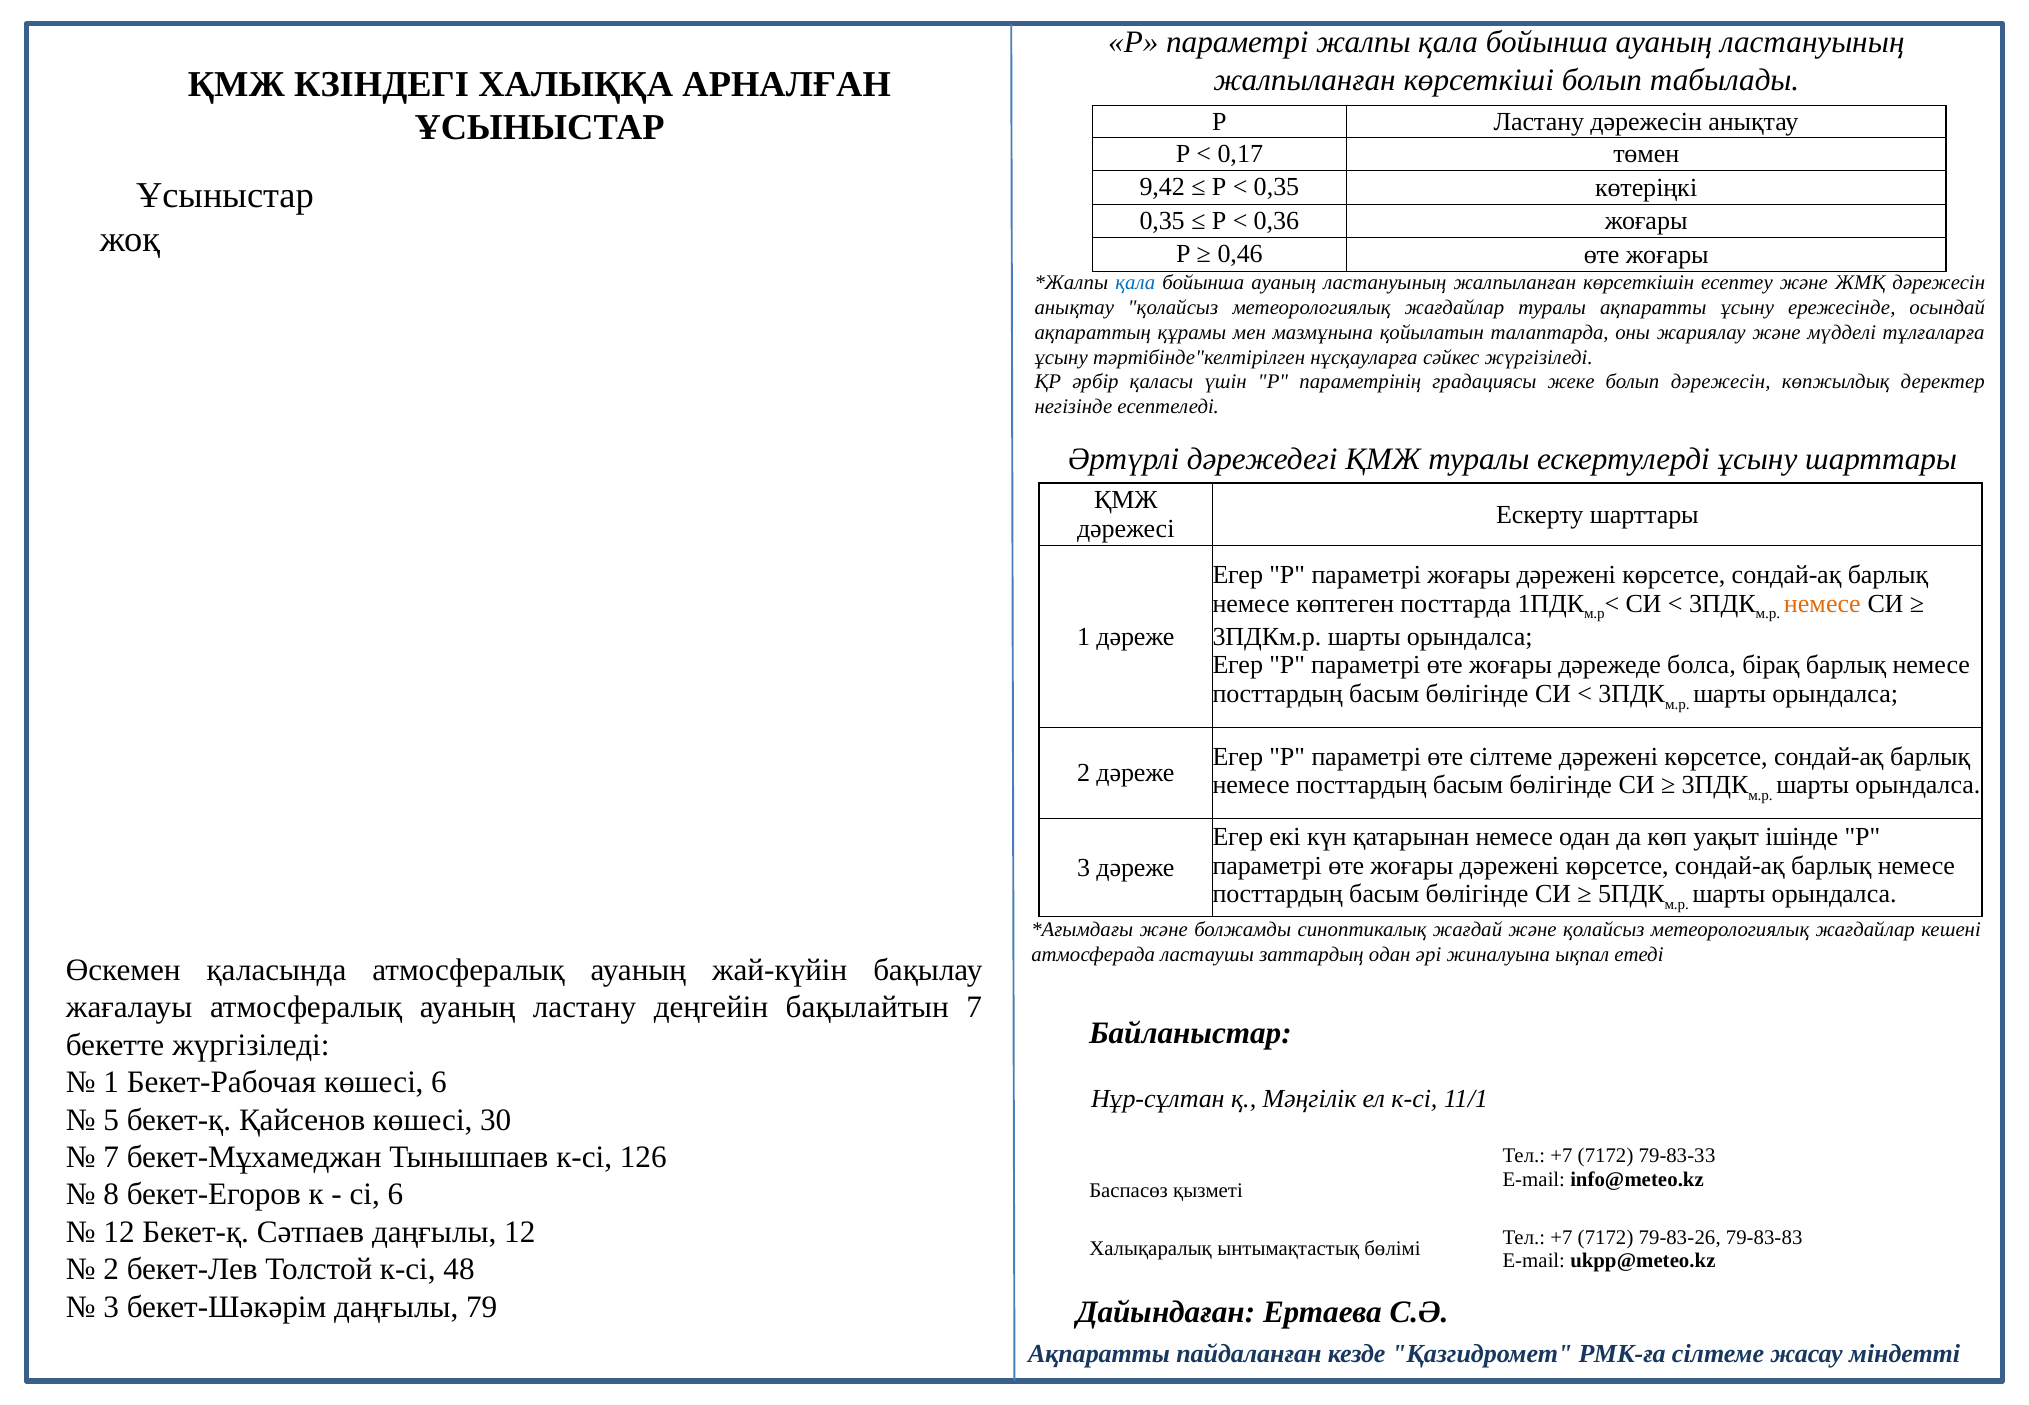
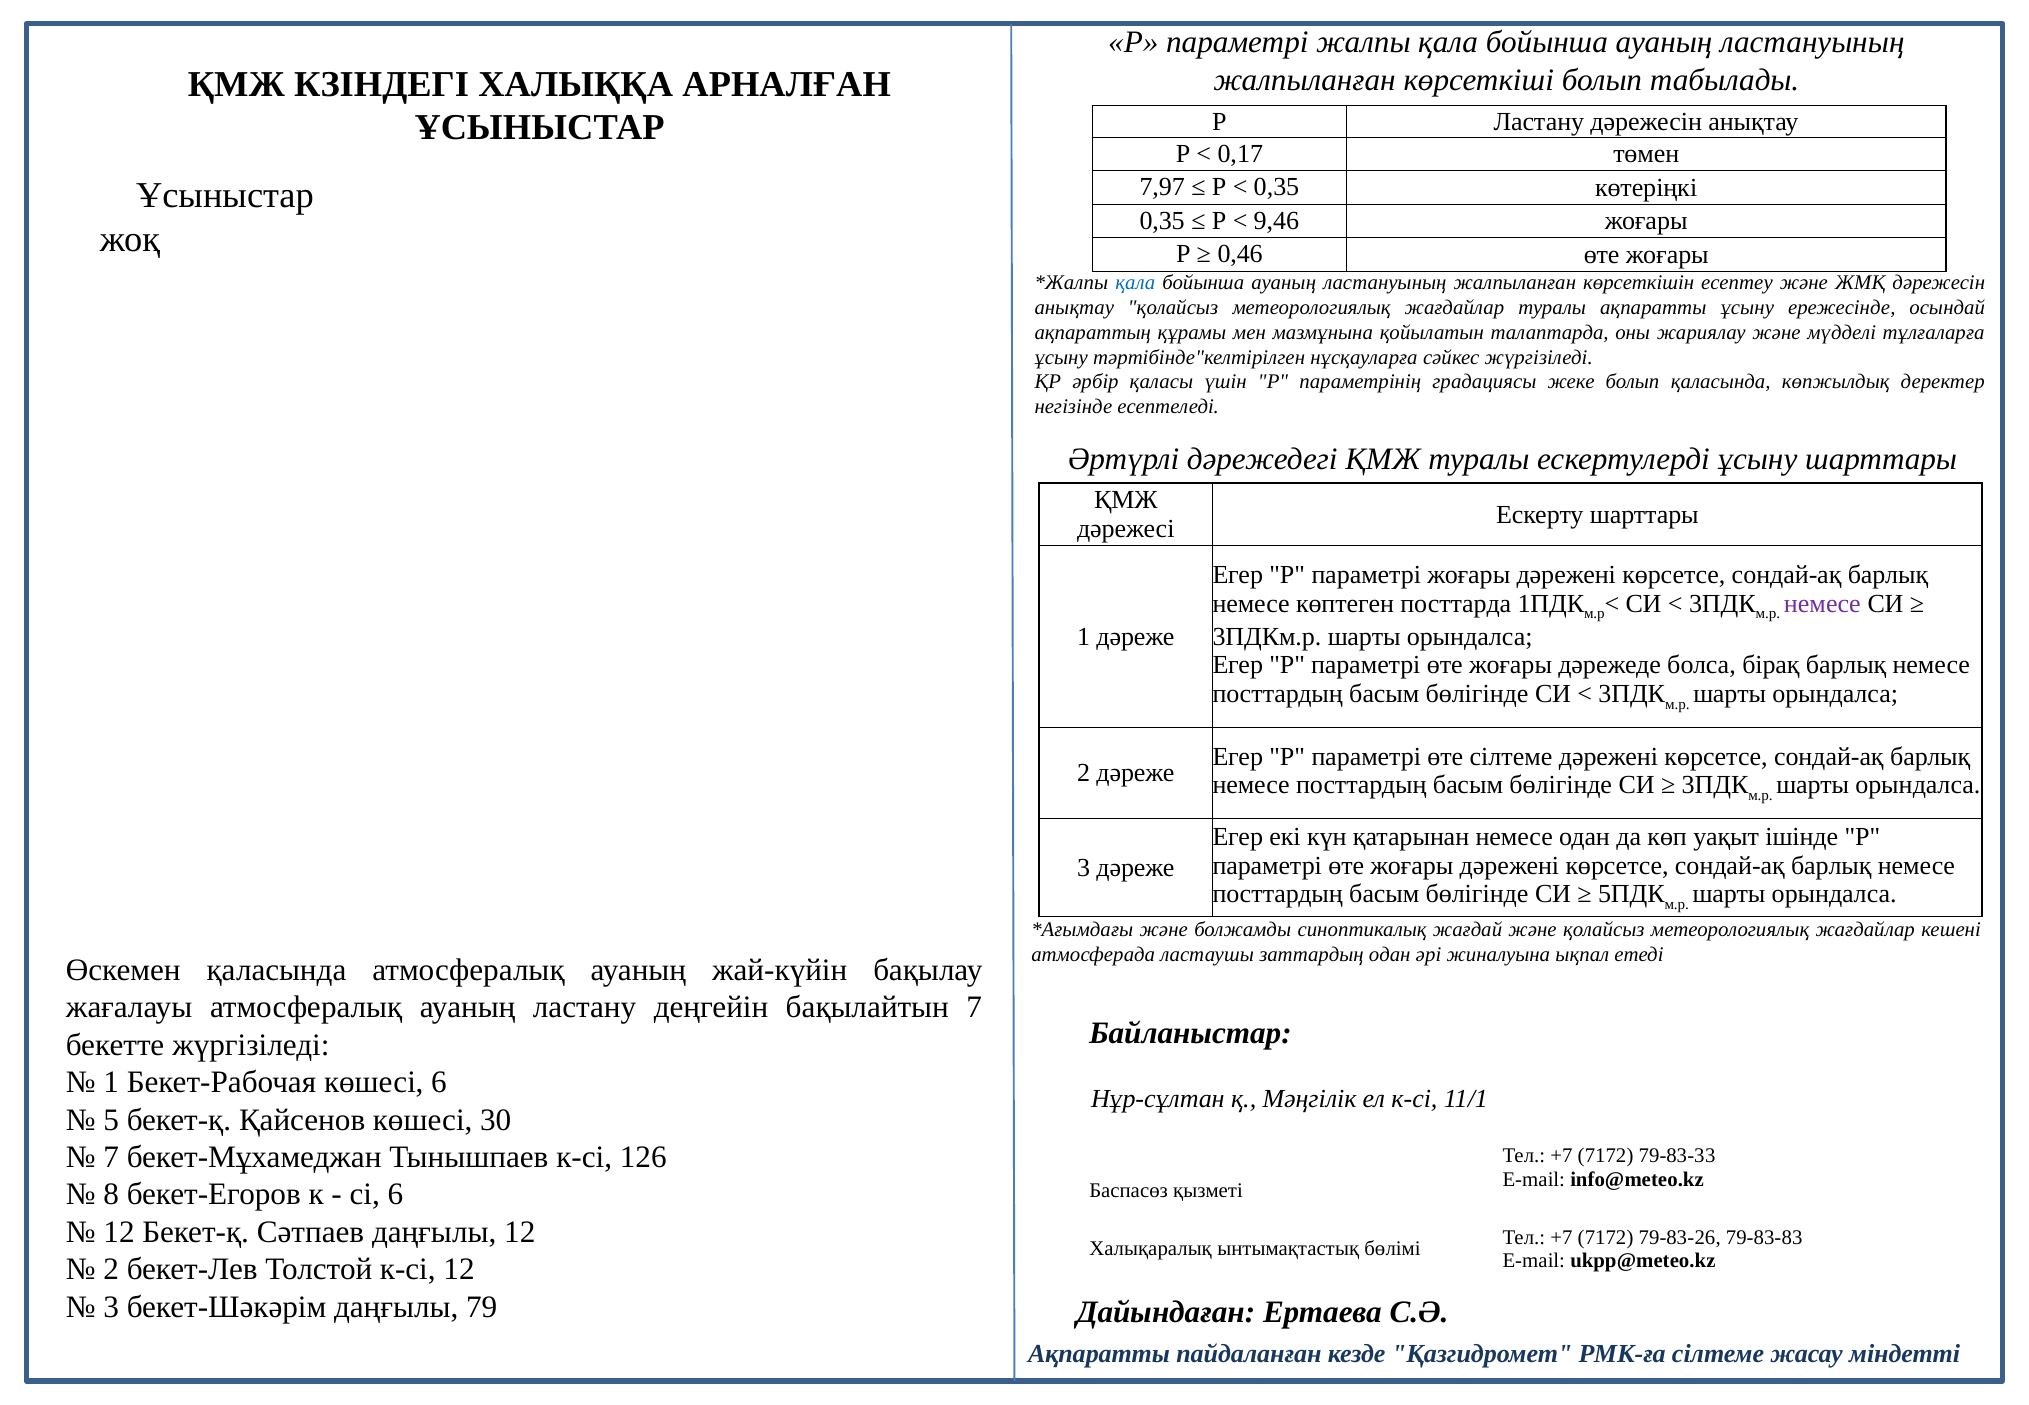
9,42: 9,42 -> 7,97
0,36: 0,36 -> 9,46
болып дәрежесін: дәрежесін -> қаласында
немесе at (1822, 604) colour: orange -> purple
к-сі 48: 48 -> 12
